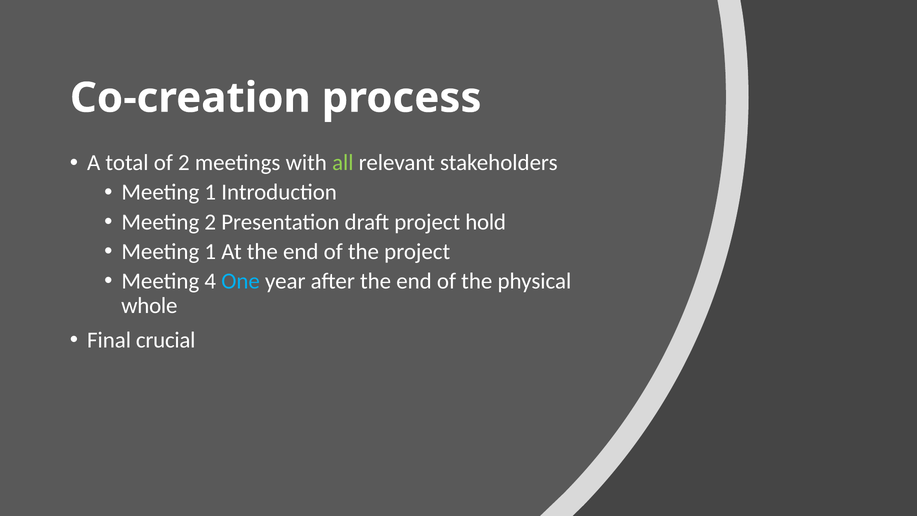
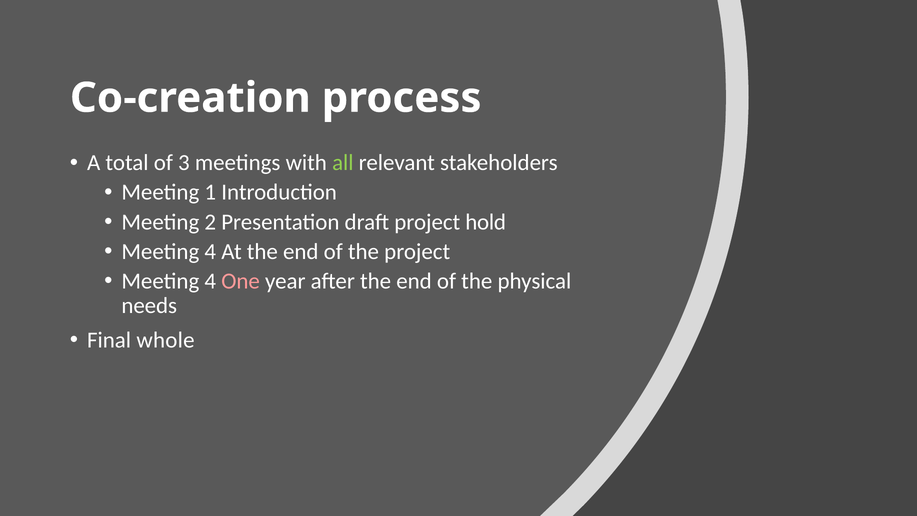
of 2: 2 -> 3
1 at (210, 251): 1 -> 4
One colour: light blue -> pink
whole: whole -> needs
crucial: crucial -> whole
